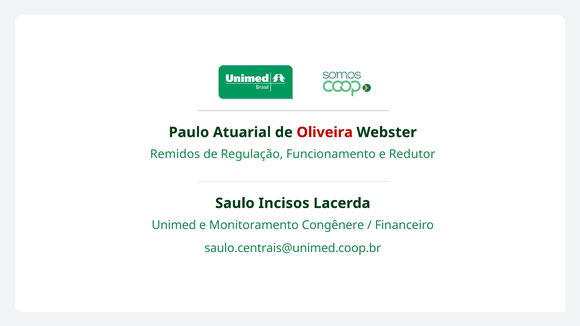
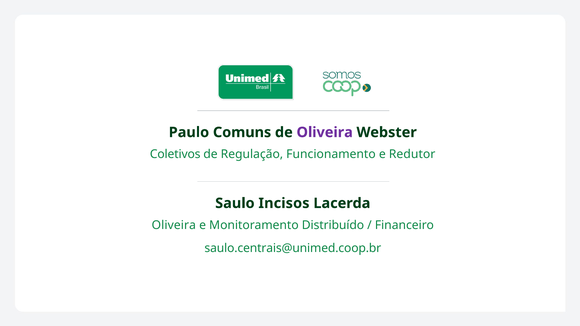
Atuarial: Atuarial -> Comuns
Oliveira at (325, 132) colour: red -> purple
Remidos: Remidos -> Coletivos
Unimed at (174, 225): Unimed -> Oliveira
Congênere: Congênere -> Distribuído
